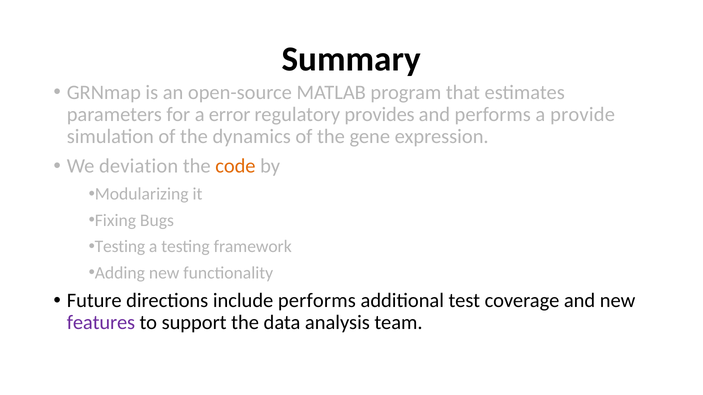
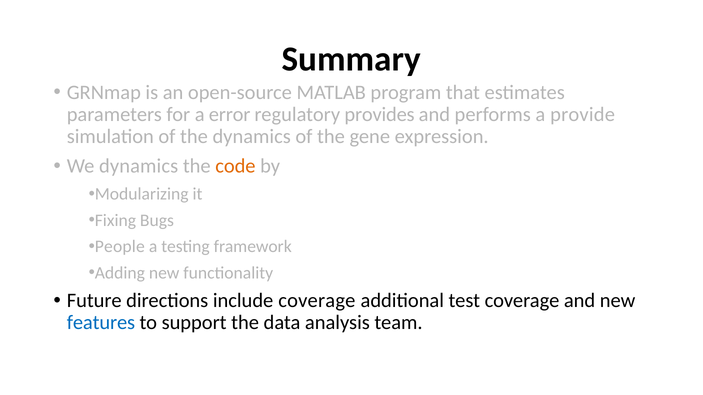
We deviation: deviation -> dynamics
Testing at (120, 247): Testing -> People
include performs: performs -> coverage
features colour: purple -> blue
